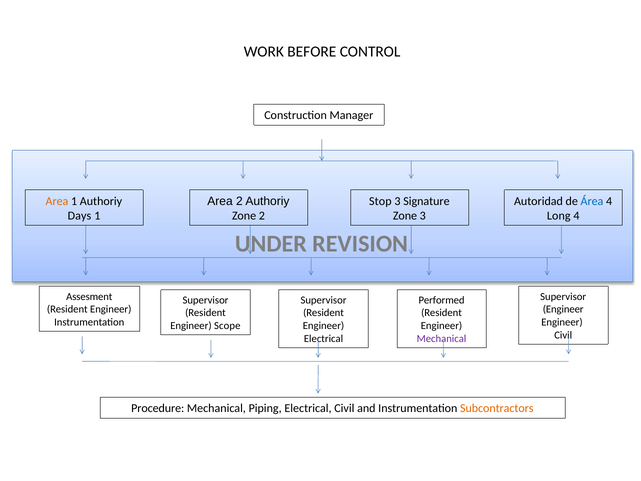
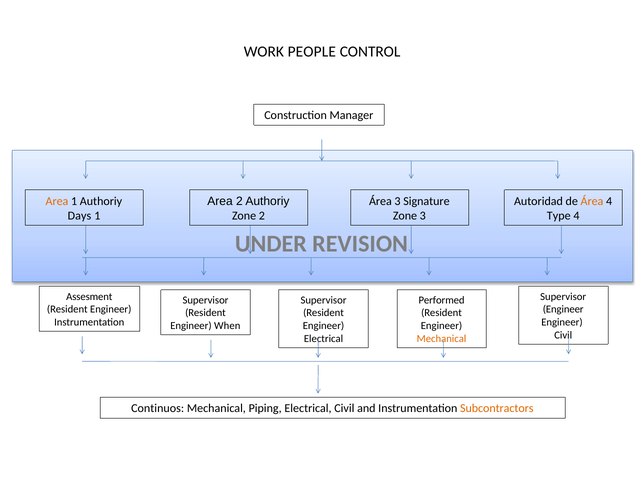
BEFORE: BEFORE -> PEOPLE
Stop at (380, 201): Stop -> Área
Área at (592, 201) colour: blue -> orange
Long: Long -> Type
Scope: Scope -> When
Mechanical at (442, 338) colour: purple -> orange
Procedure: Procedure -> Continuos
